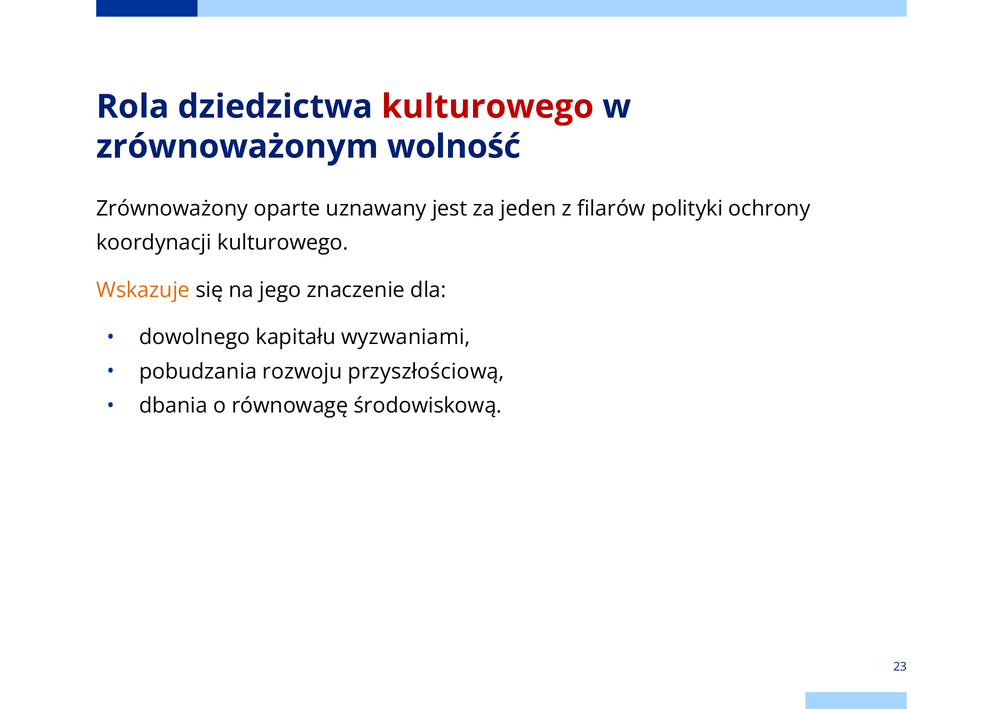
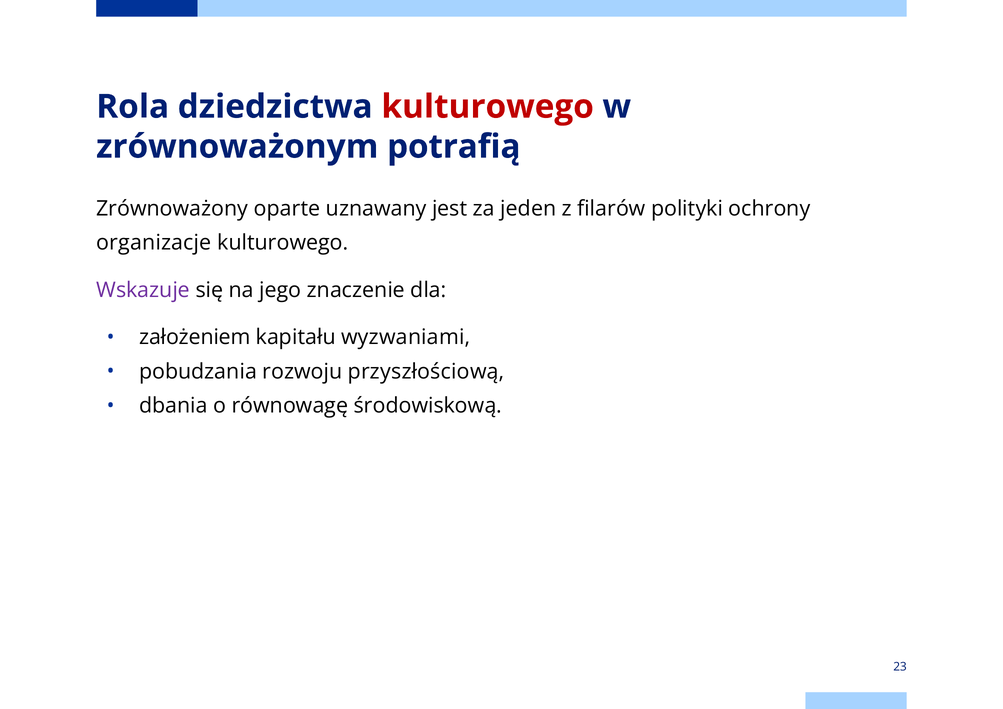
wolność: wolność -> potrafią
koordynacji: koordynacji -> organizacje
Wskazuje colour: orange -> purple
dowolnego: dowolnego -> założeniem
